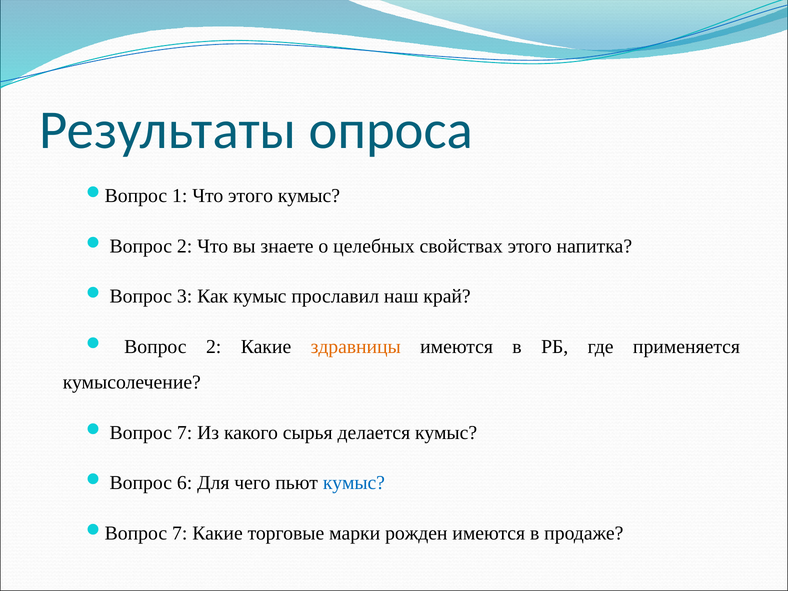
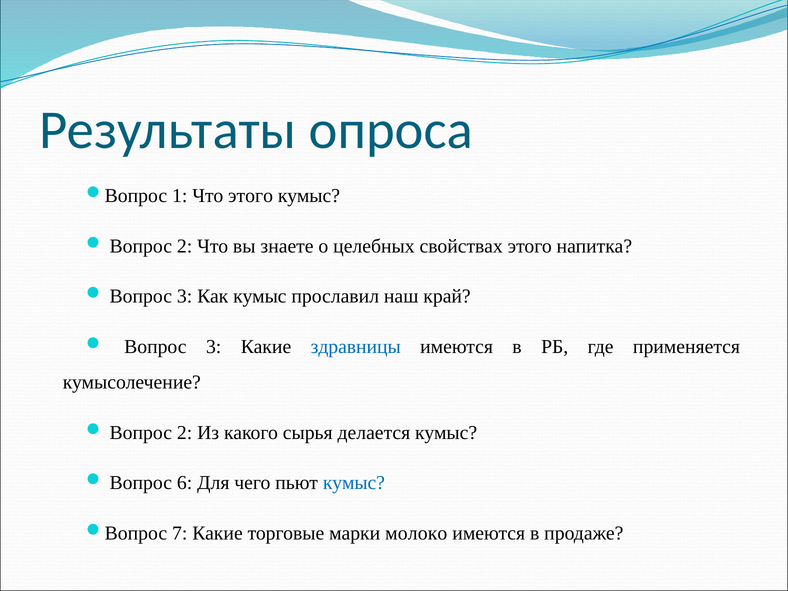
2 at (214, 347): 2 -> 3
здравницы colour: orange -> blue
7 at (185, 433): 7 -> 2
рожден: рожден -> молоко
